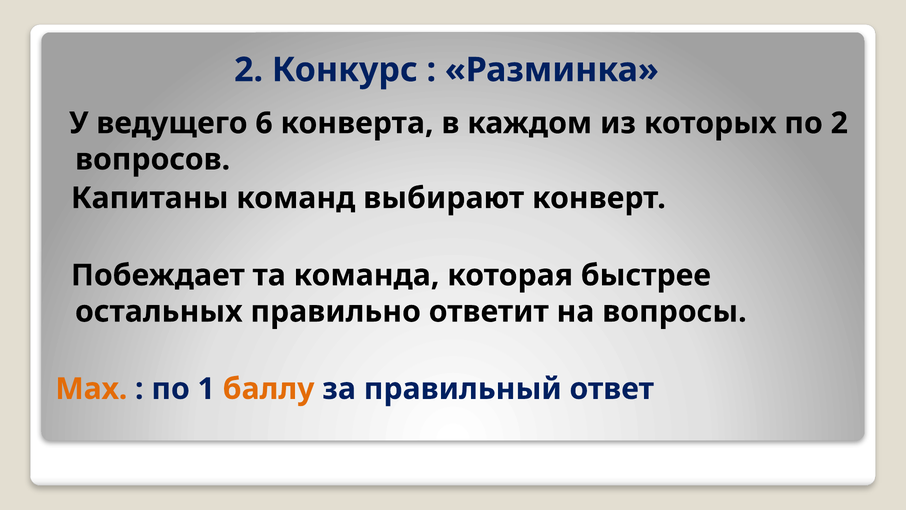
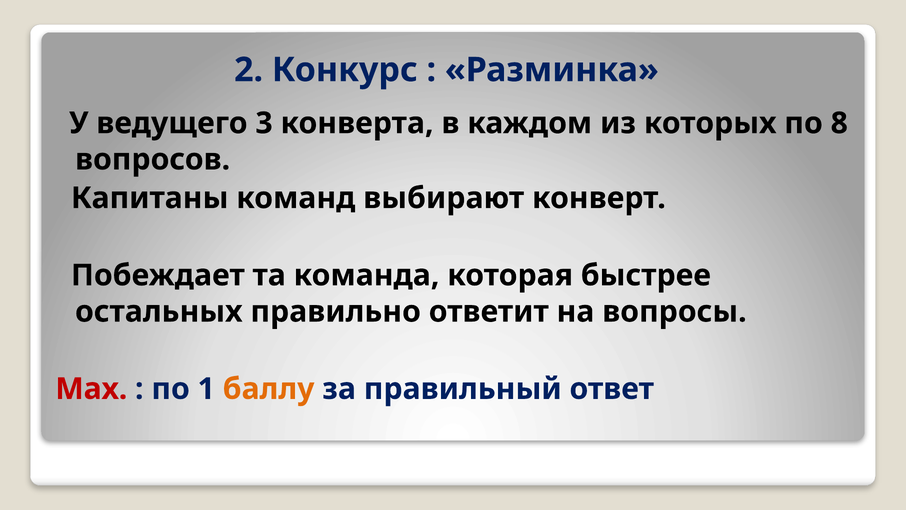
6: 6 -> 3
по 2: 2 -> 8
Мах colour: orange -> red
